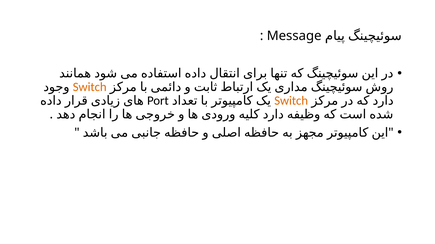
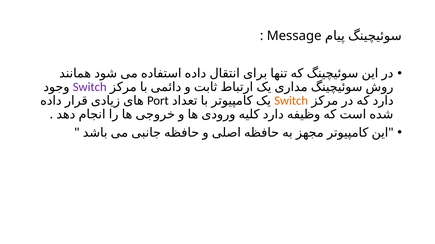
Switch at (90, 87) colour: orange -> purple
